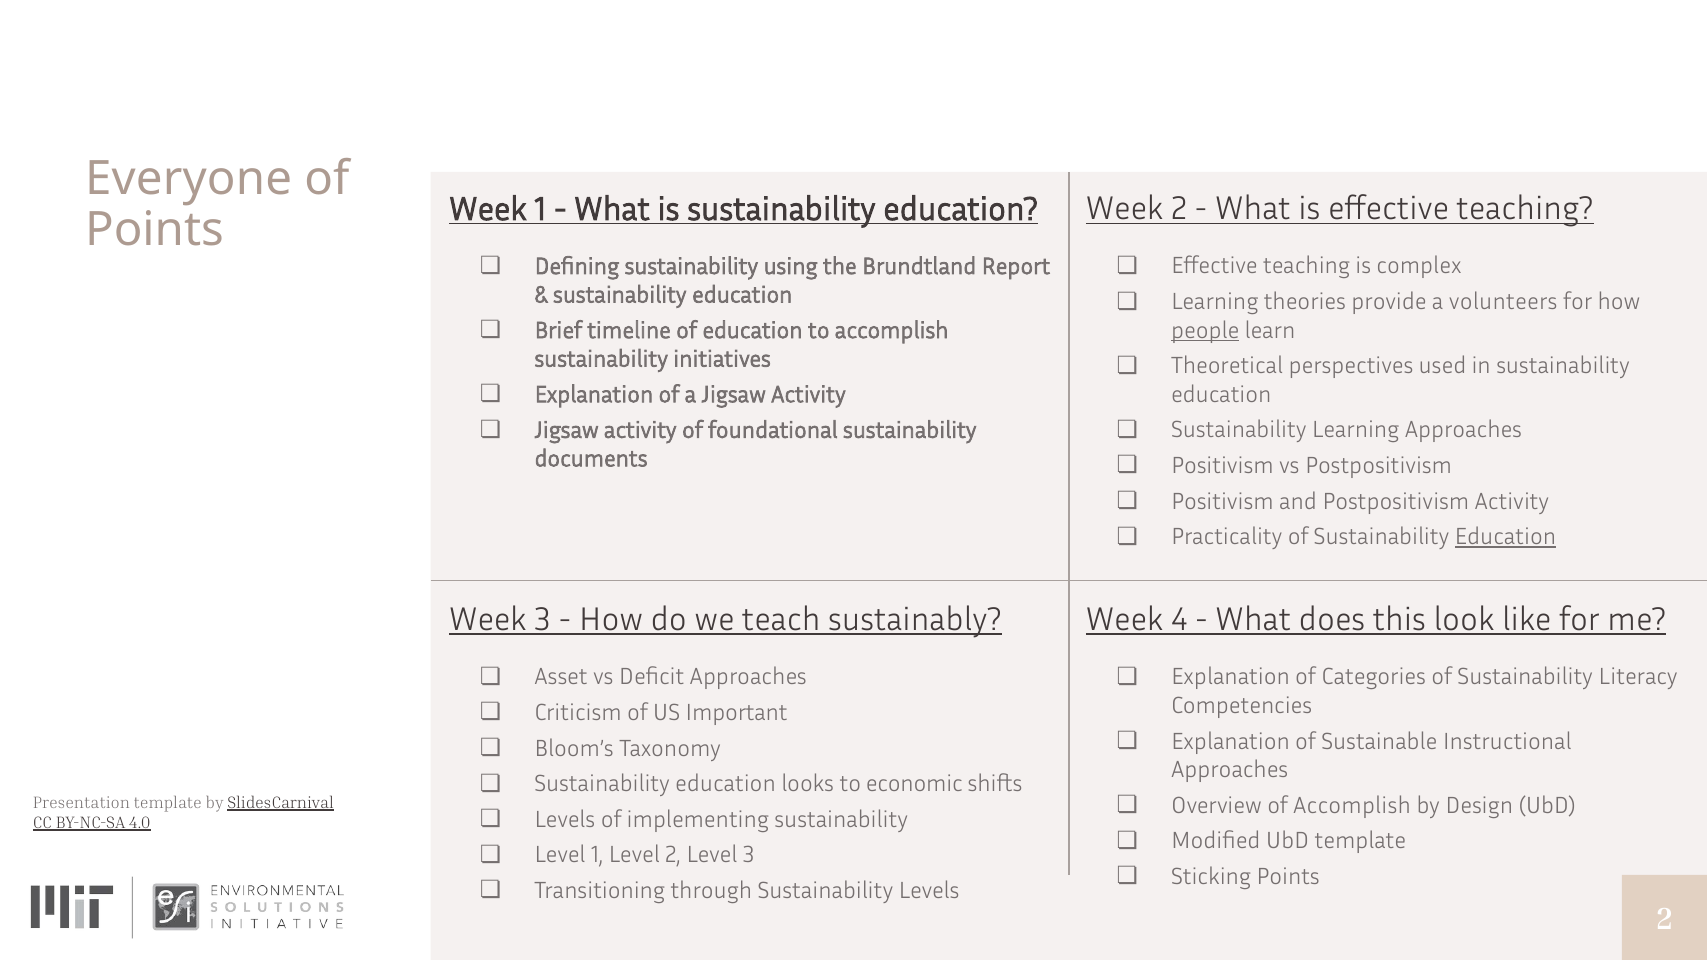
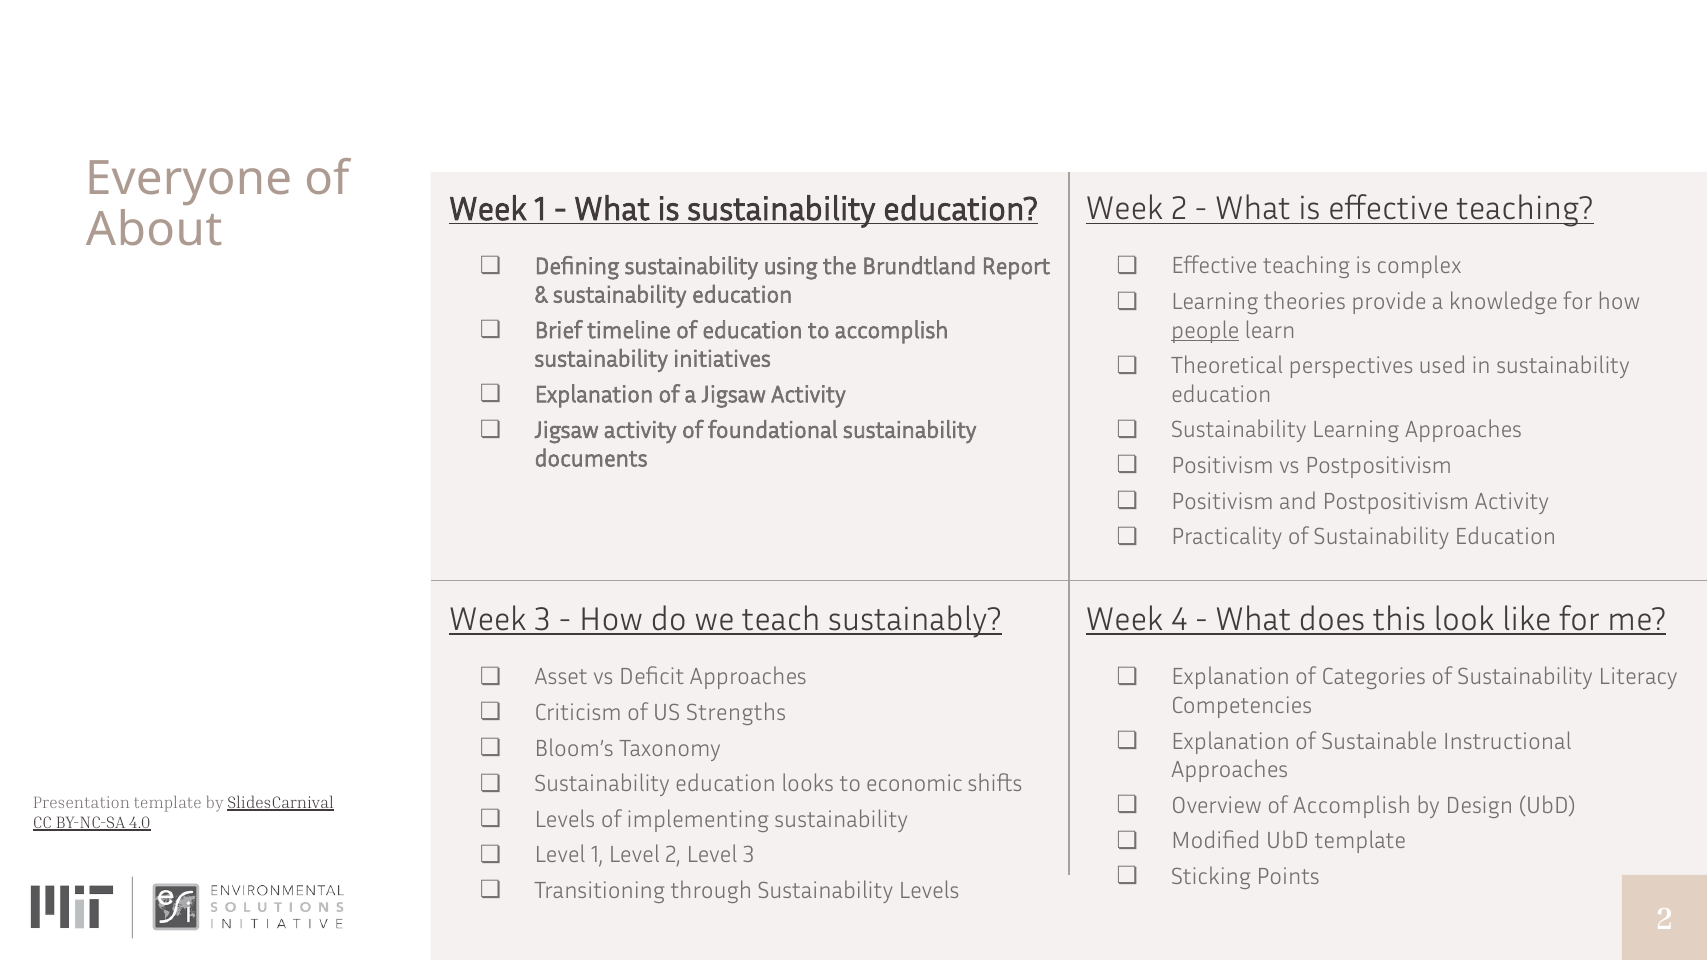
Points at (154, 230): Points -> About
volunteers: volunteers -> knowledge
Education at (1505, 537) underline: present -> none
Important: Important -> Strengths
